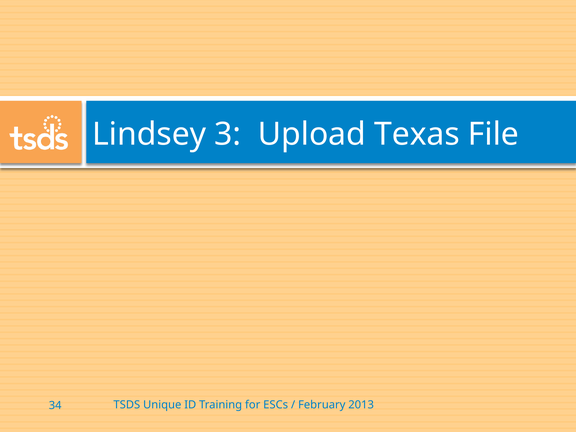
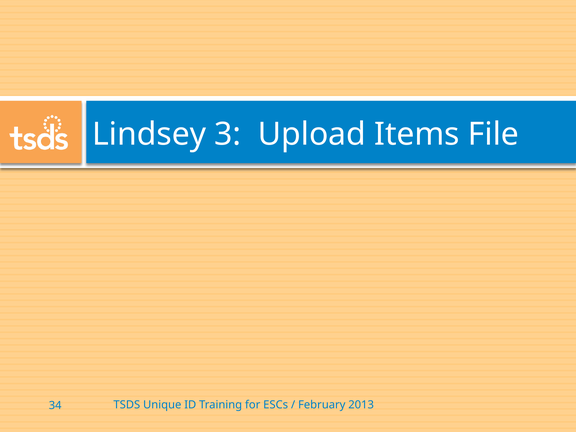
Texas: Texas -> Items
